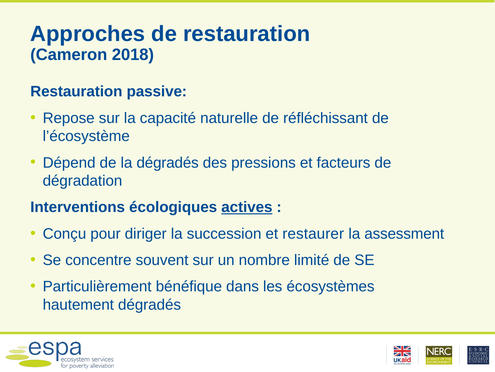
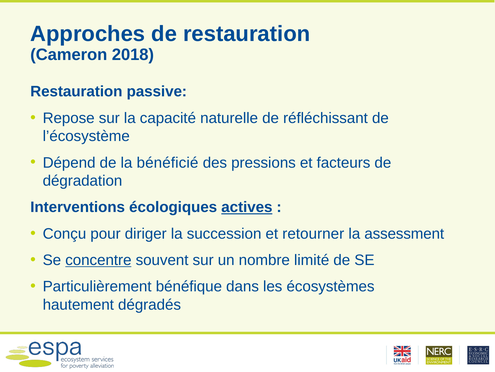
la dégradés: dégradés -> bénéficié
restaurer: restaurer -> retourner
concentre underline: none -> present
